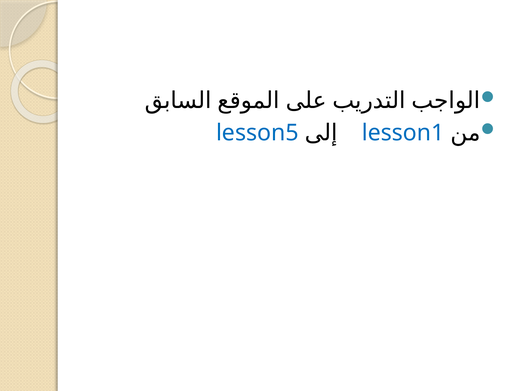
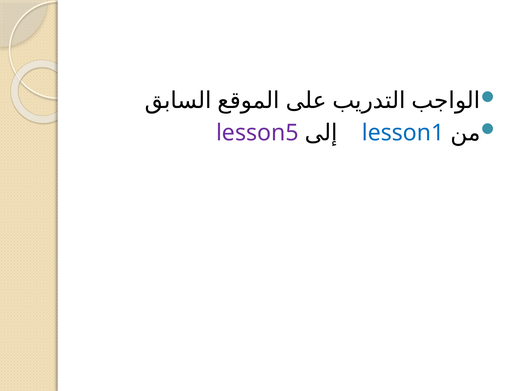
lesson5 colour: blue -> purple
